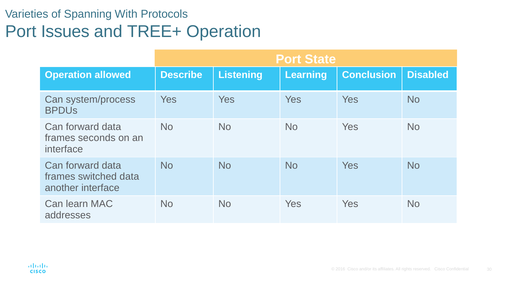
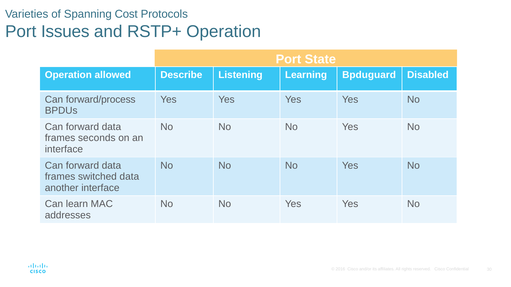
With: With -> Cost
TREE+: TREE+ -> RSTP+
Conclusion: Conclusion -> Bpduguard
system/process: system/process -> forward/process
